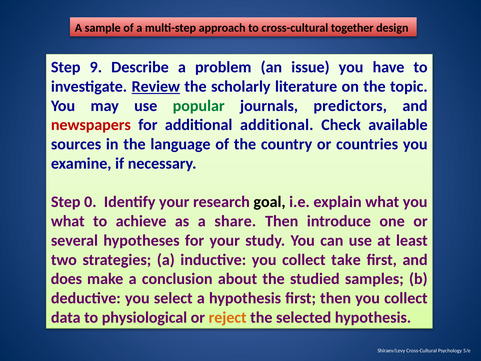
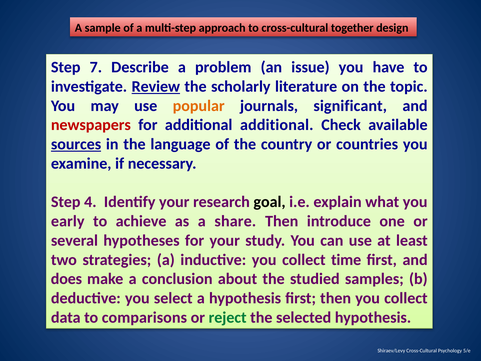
9: 9 -> 7
popular colour: green -> orange
predictors: predictors -> significant
sources underline: none -> present
0: 0 -> 4
what at (68, 221): what -> early
take: take -> time
physiological: physiological -> comparisons
reject colour: orange -> green
